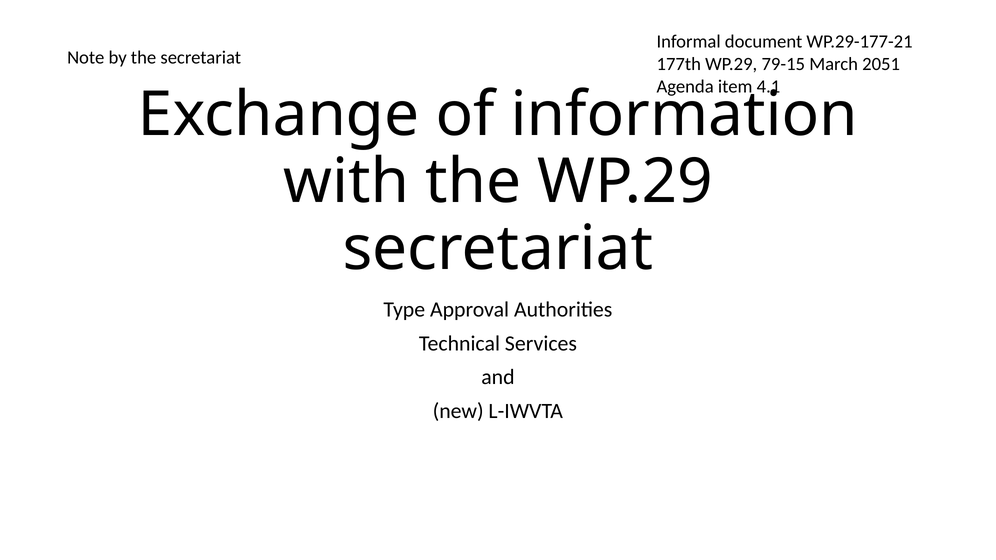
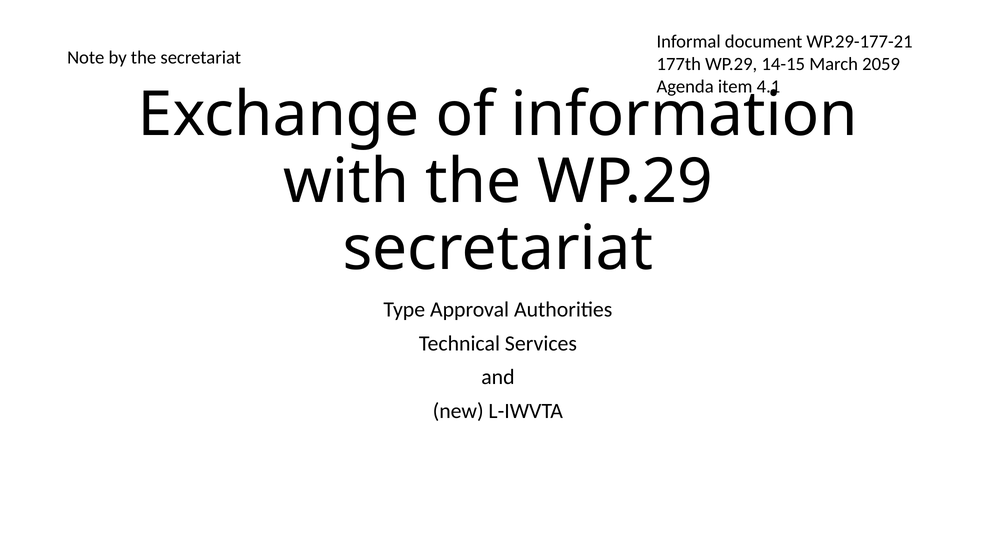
79-15: 79-15 -> 14-15
2051: 2051 -> 2059
